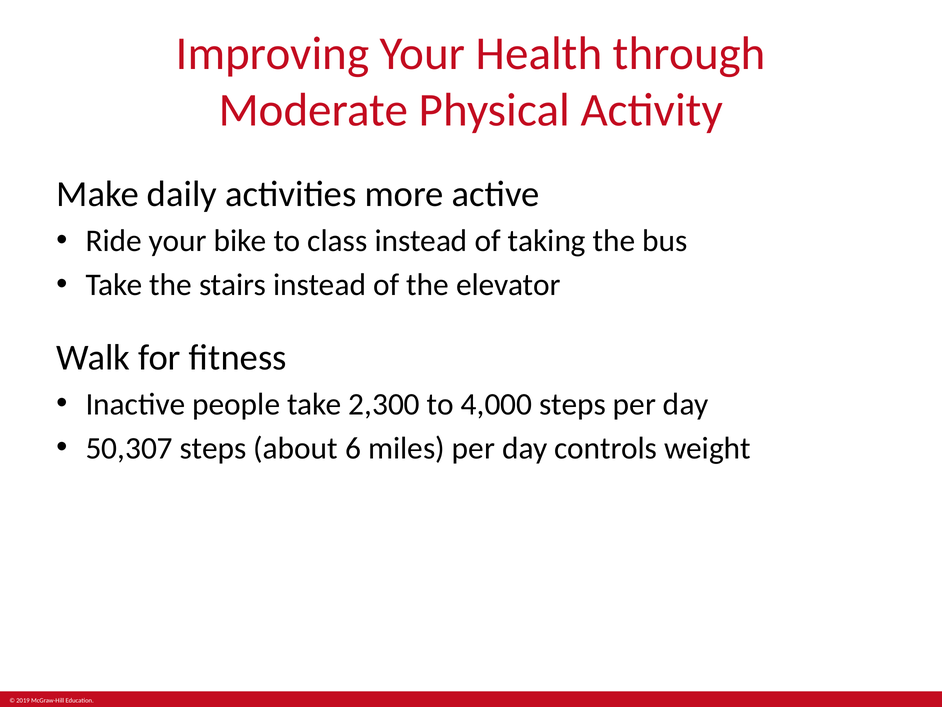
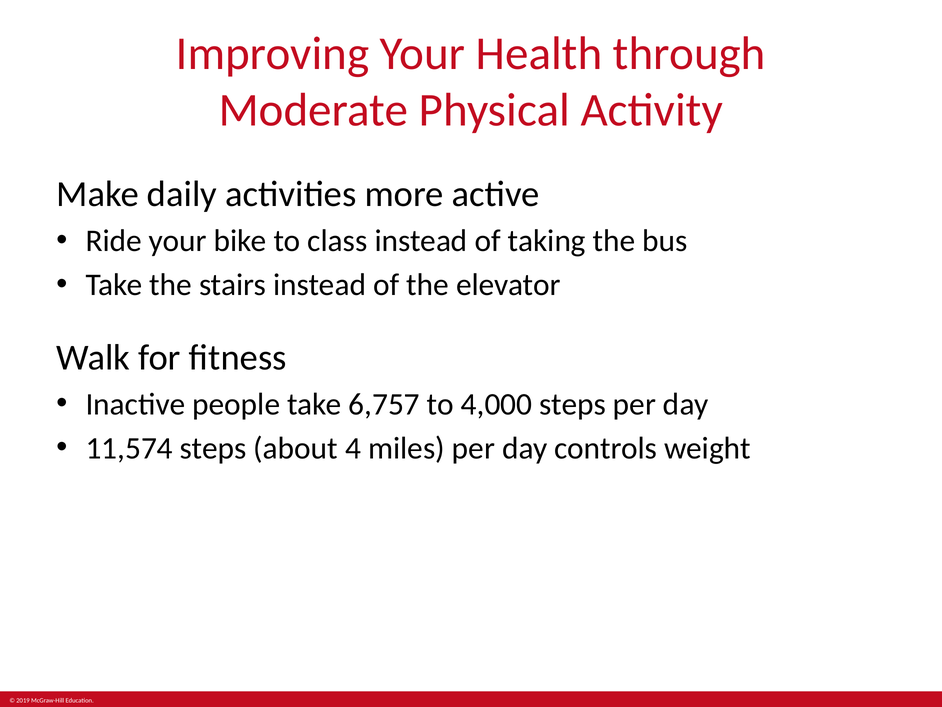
2,300: 2,300 -> 6,757
50,307: 50,307 -> 11,574
6: 6 -> 4
